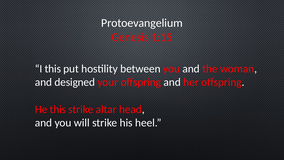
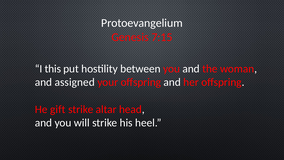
1:15: 1:15 -> 7:15
designed: designed -> assigned
He this: this -> gift
